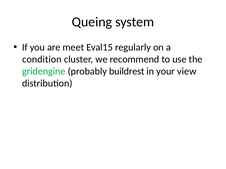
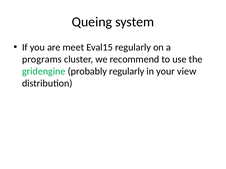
condition: condition -> programs
probably buildrest: buildrest -> regularly
